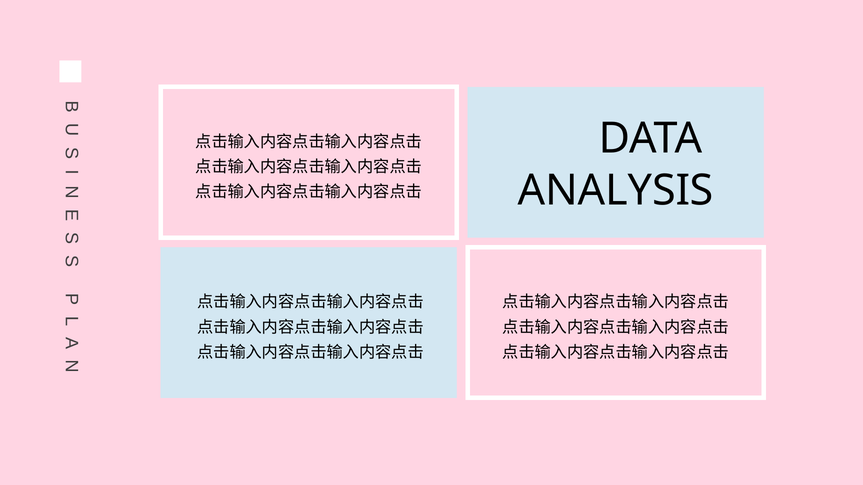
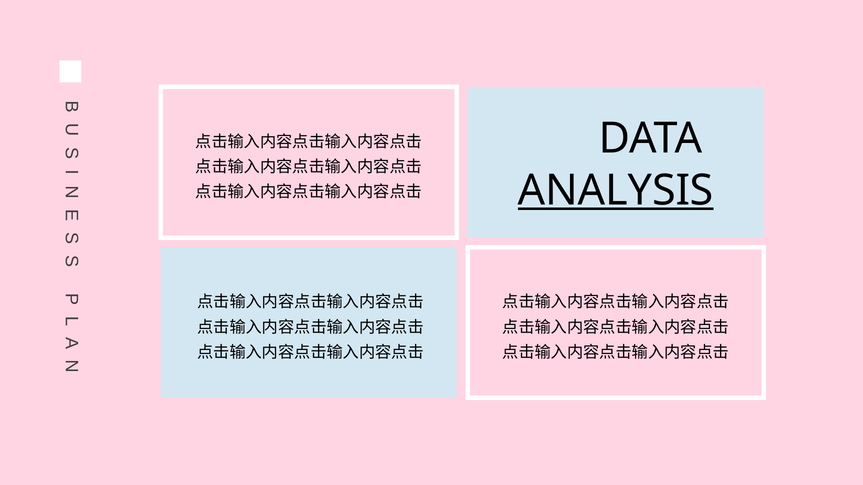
ANALYSIS underline: none -> present
